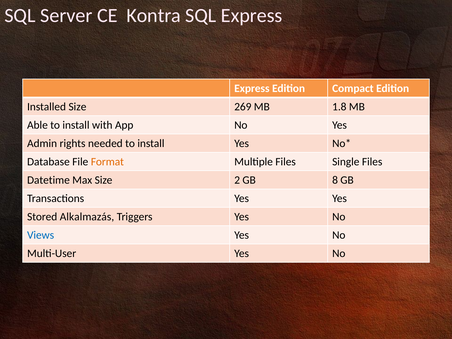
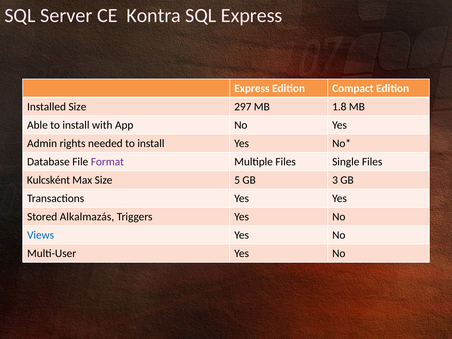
269: 269 -> 297
Format colour: orange -> purple
Datetime: Datetime -> Kulcsként
2: 2 -> 5
8: 8 -> 3
